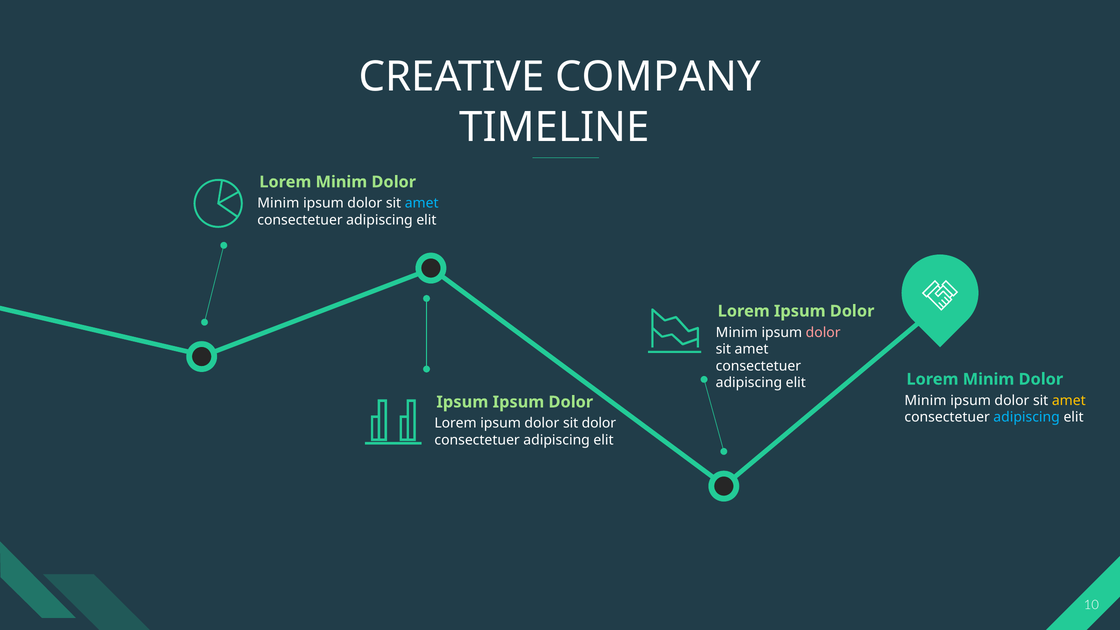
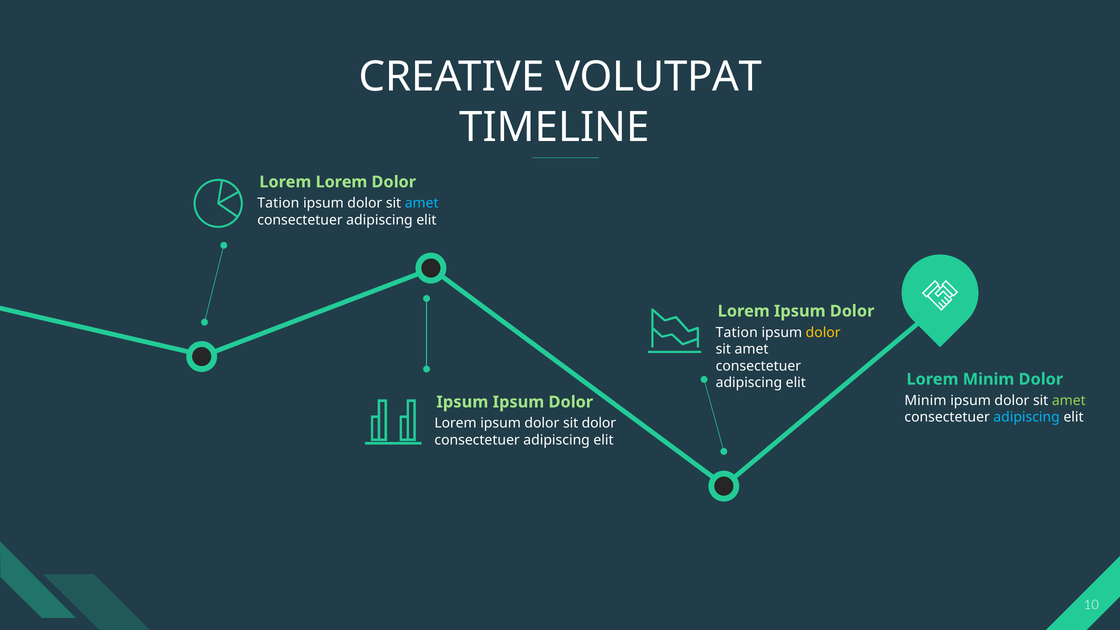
COMPANY: COMPANY -> VOLUTPAT
Minim at (341, 182): Minim -> Lorem
Minim at (278, 203): Minim -> Tation
Minim at (737, 332): Minim -> Tation
dolor at (823, 332) colour: pink -> yellow
amet at (1069, 401) colour: yellow -> light green
